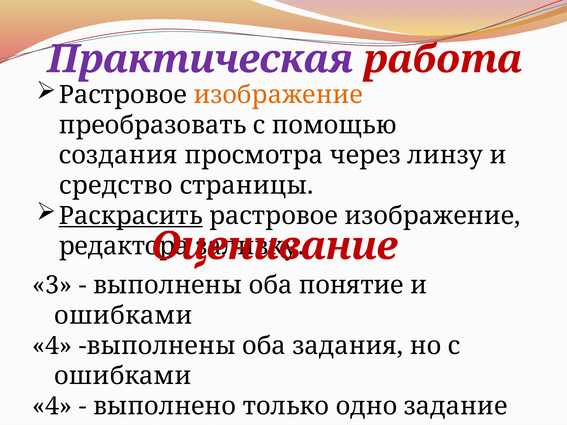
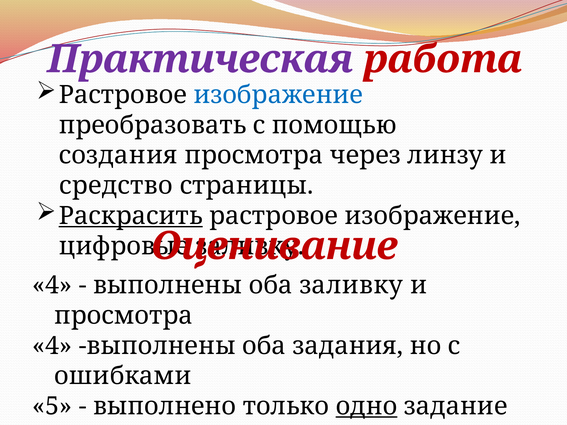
изображение at (278, 95) colour: orange -> blue
редактора: редактора -> цифровые
3 at (52, 285): 3 -> 4
оба понятие: понятие -> заливку
ошибками at (123, 316): ошибками -> просмотра
4 at (52, 406): 4 -> 5
одно underline: none -> present
